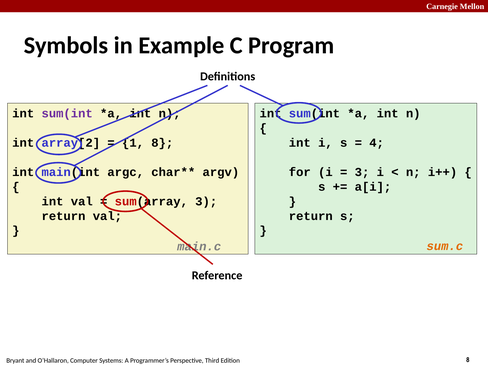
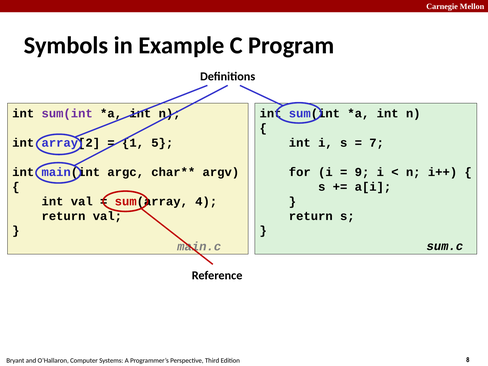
1 8: 8 -> 5
4: 4 -> 7
3 at (362, 172): 3 -> 9
sum(array 3: 3 -> 4
sum.c colour: orange -> black
